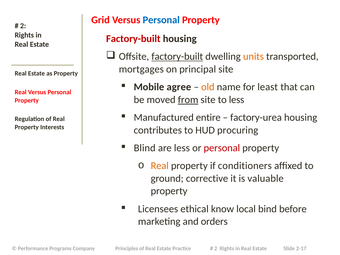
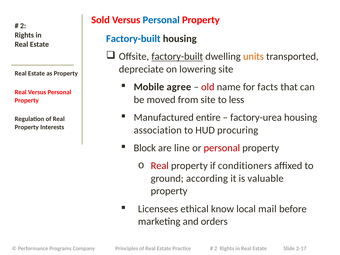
Grid: Grid -> Sold
Factory-built at (133, 39) colour: red -> blue
mortgages: mortgages -> depreciate
principal: principal -> lowering
old colour: orange -> red
least: least -> facts
from underline: present -> none
contributes: contributes -> association
Blind: Blind -> Block
are less: less -> line
Real at (160, 166) colour: orange -> red
corrective: corrective -> according
bind: bind -> mail
